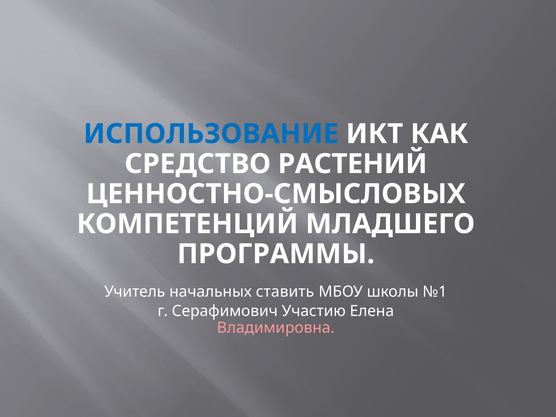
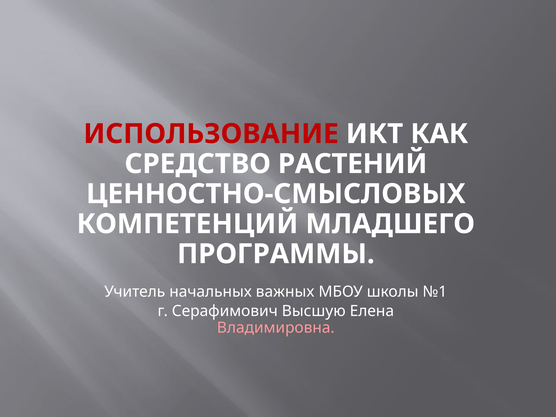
ИСПОЛЬЗОВАНИЕ colour: blue -> red
ставить: ставить -> важных
Участию: Участию -> Высшую
